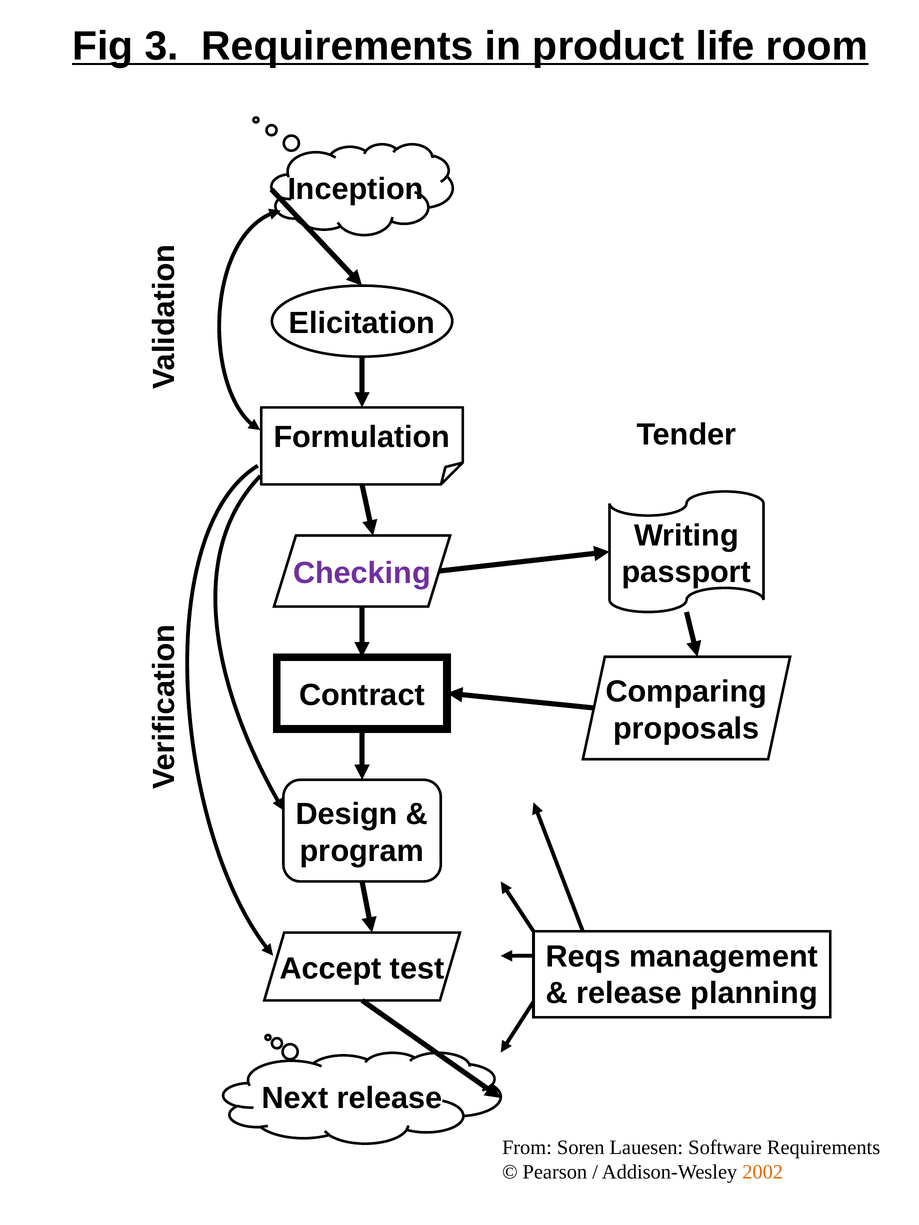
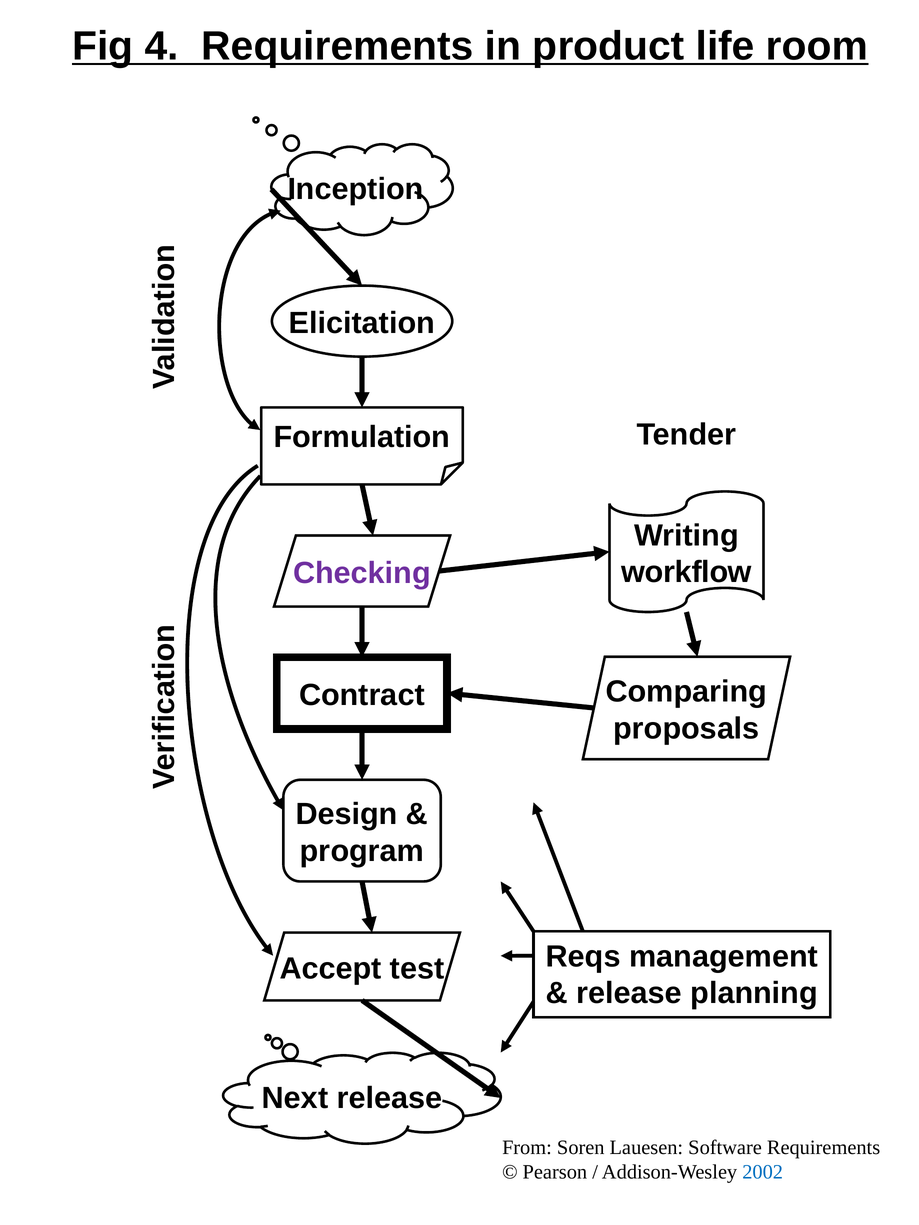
3: 3 -> 4
passport: passport -> workflow
2002 colour: orange -> blue
